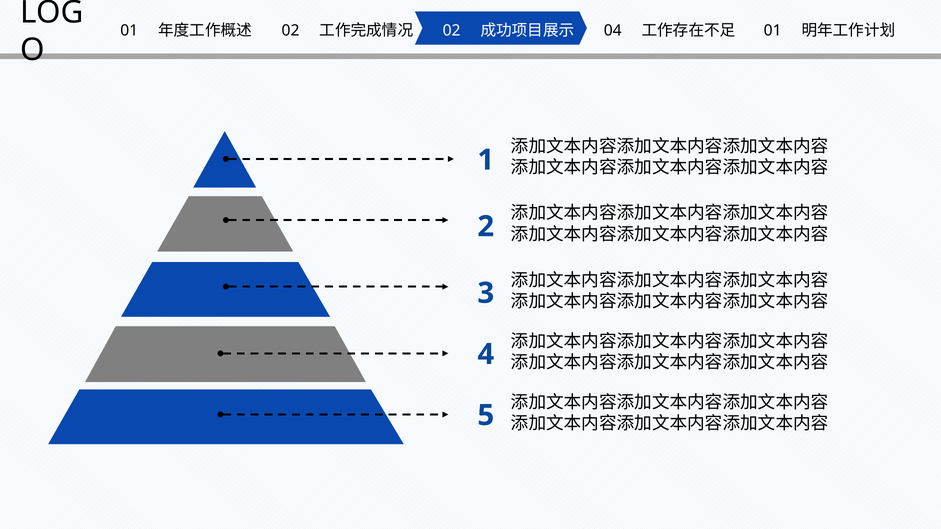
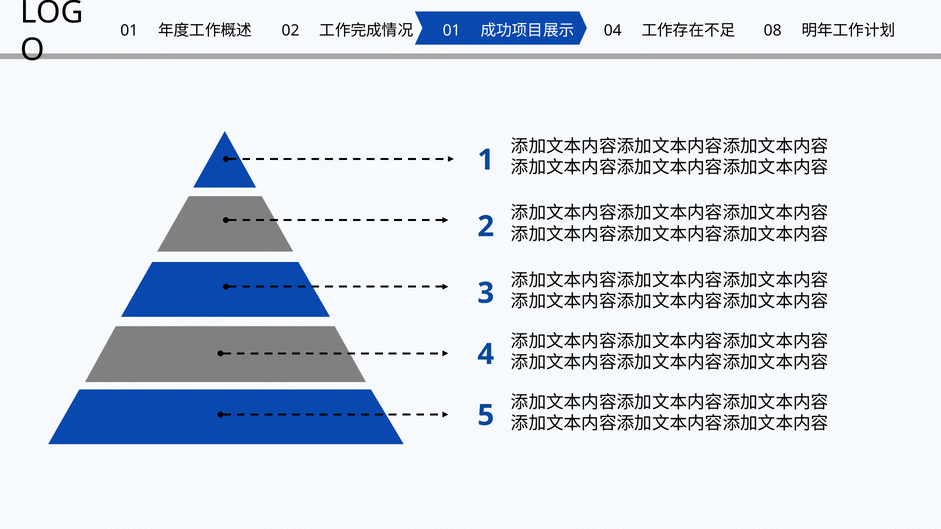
02 at (452, 31): 02 -> 01
01 at (773, 31): 01 -> 08
